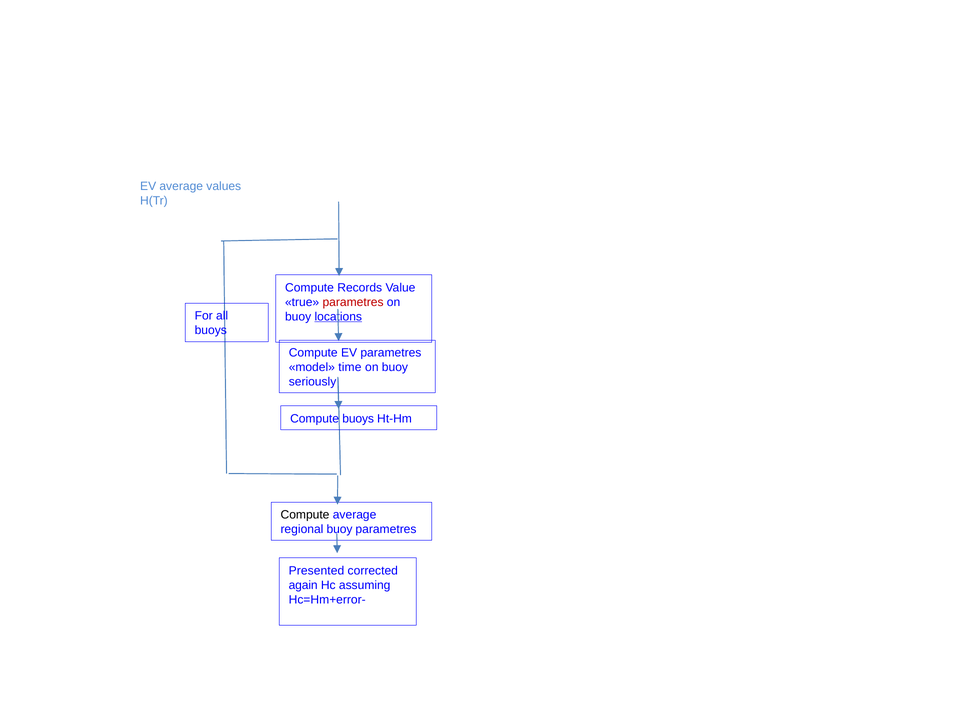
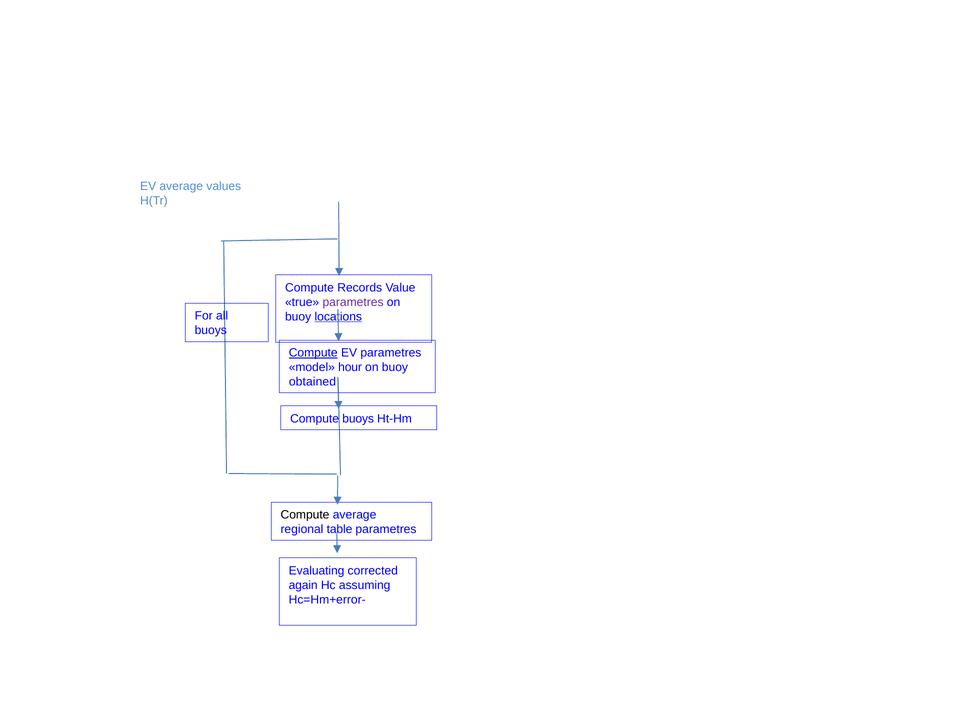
parametres at (353, 302) colour: red -> purple
Compute at (313, 353) underline: none -> present
time: time -> hour
seriously: seriously -> obtained
regional buoy: buoy -> table
Presented: Presented -> Evaluating
